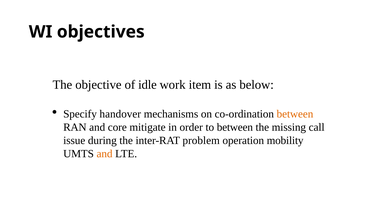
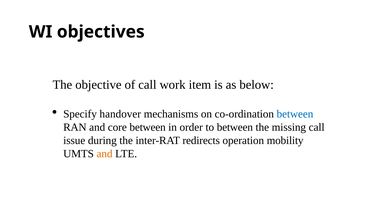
of idle: idle -> call
between at (295, 114) colour: orange -> blue
core mitigate: mitigate -> between
problem: problem -> redirects
